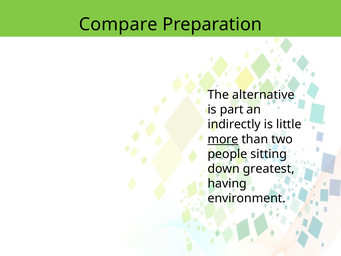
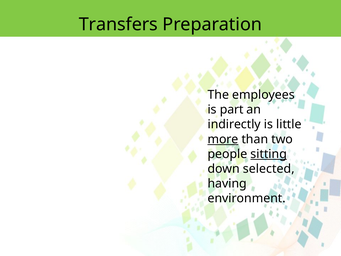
Compare: Compare -> Transfers
alternative: alternative -> employees
sitting underline: none -> present
greatest: greatest -> selected
